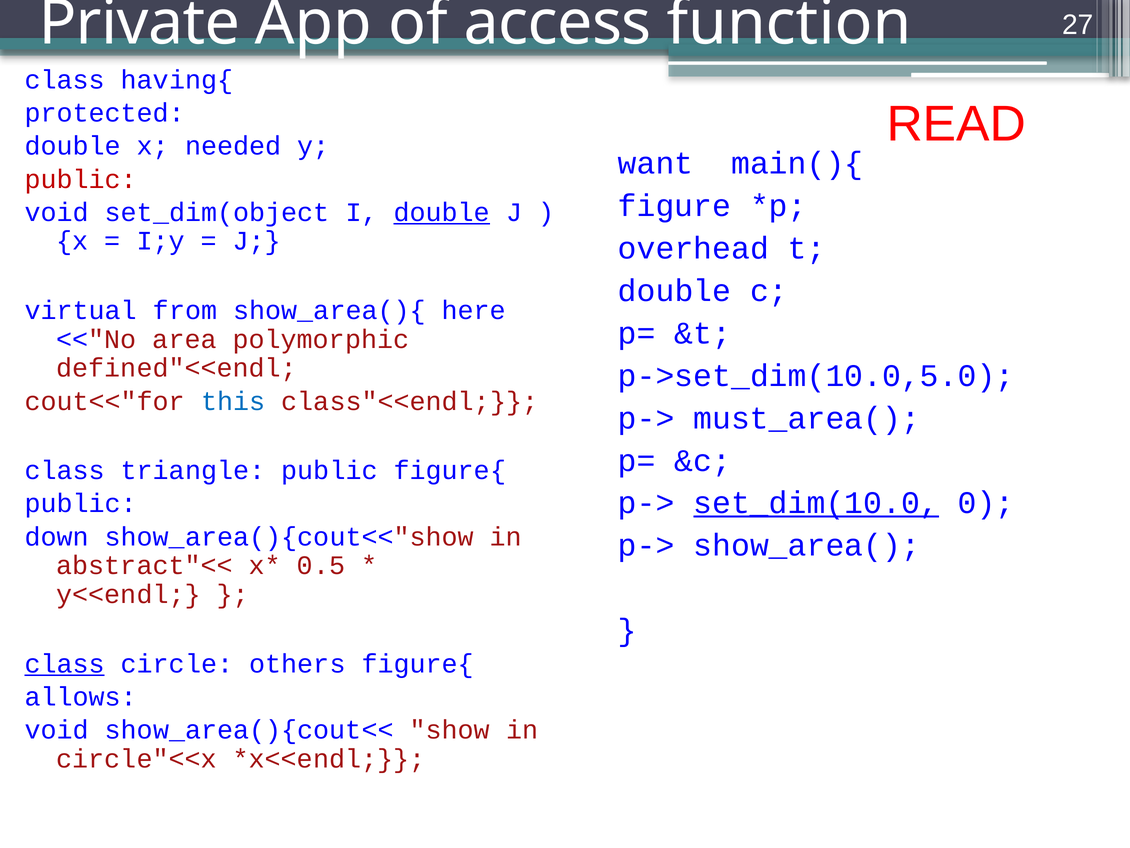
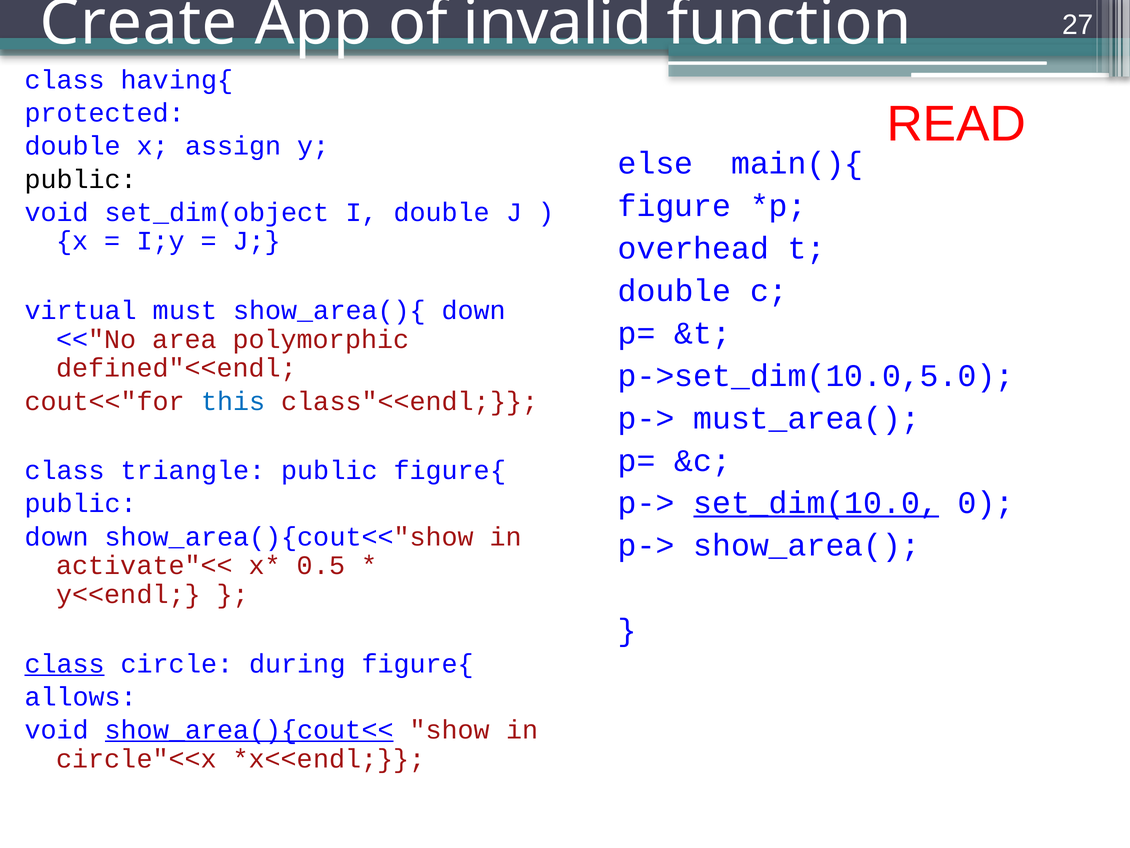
Private: Private -> Create
access: access -> invalid
needed: needed -> assign
want: want -> else
public at (81, 179) colour: red -> black
double at (442, 212) underline: present -> none
from: from -> must
show_area(){ here: here -> down
abstract"<<: abstract"<< -> activate"<<
others: others -> during
show_area(){cout<< underline: none -> present
